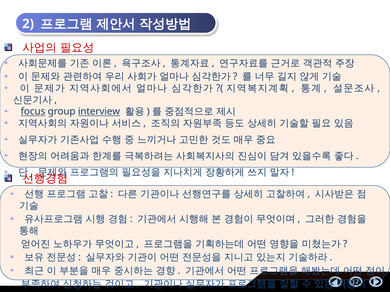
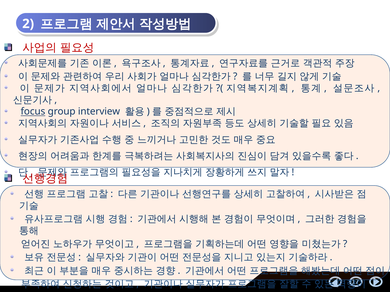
interview underline: present -> none
